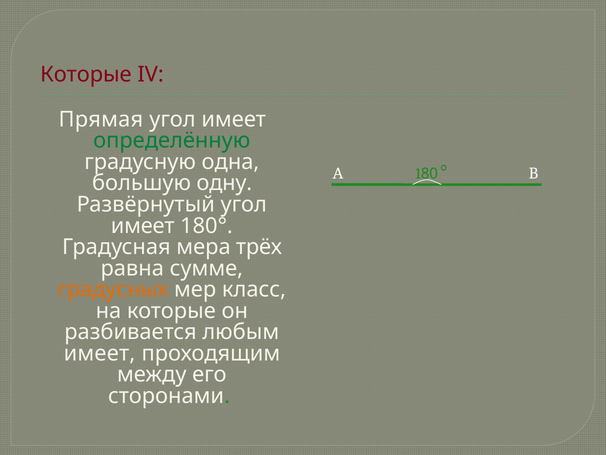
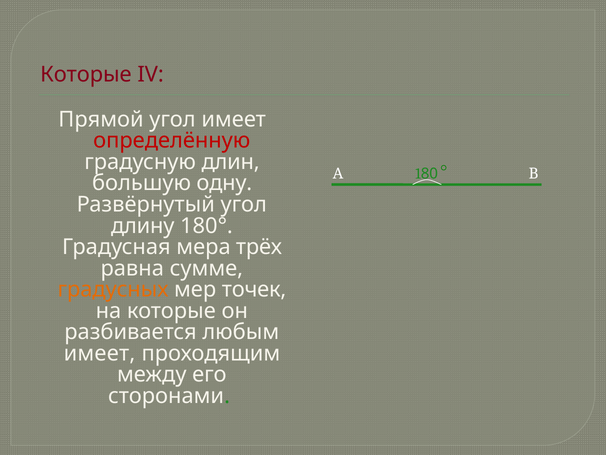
Прямая: Прямая -> Прямой
определённую colour: green -> red
одна: одна -> длин
имеет at (143, 226): имеет -> длину
класс: класс -> точек
